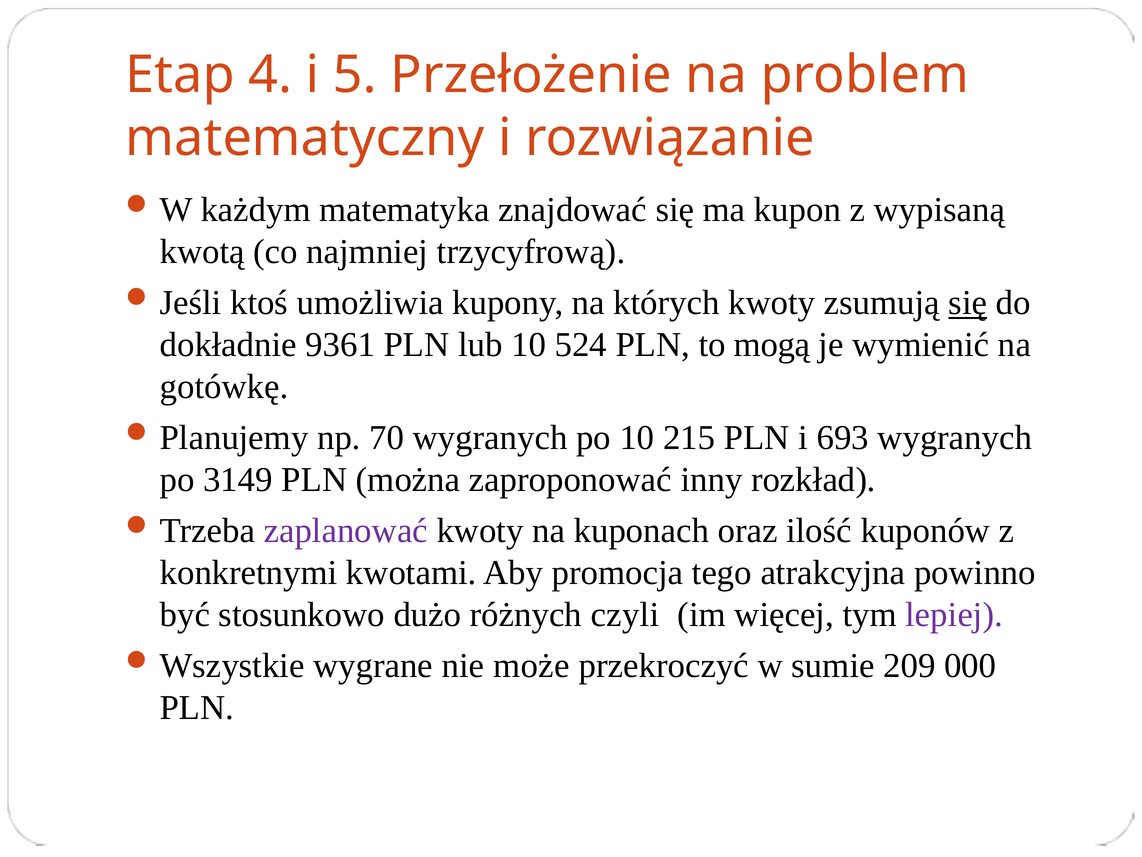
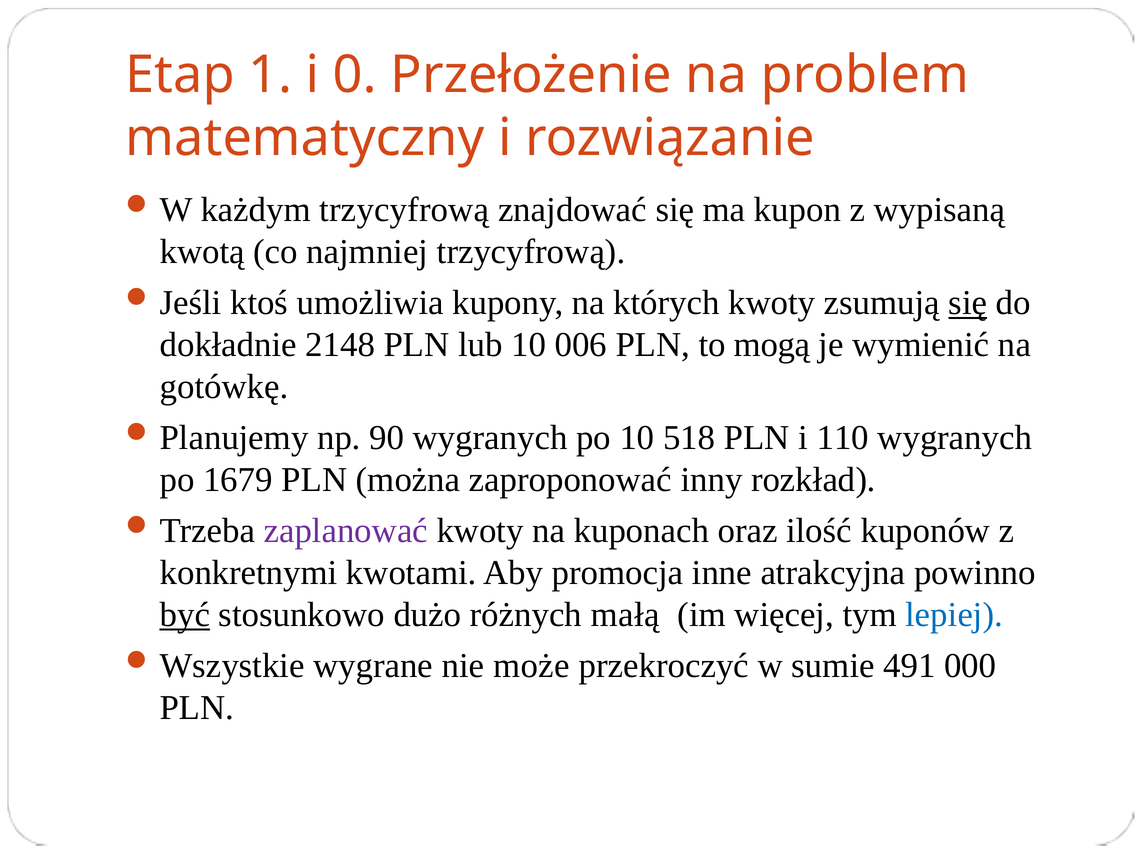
4: 4 -> 1
5: 5 -> 0
każdym matematyka: matematyka -> trzycyfrową
9361: 9361 -> 2148
524: 524 -> 006
70: 70 -> 90
215: 215 -> 518
693: 693 -> 110
3149: 3149 -> 1679
tego: tego -> inne
być underline: none -> present
czyli: czyli -> małą
lepiej colour: purple -> blue
209: 209 -> 491
